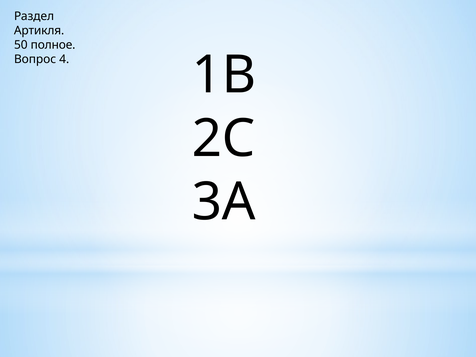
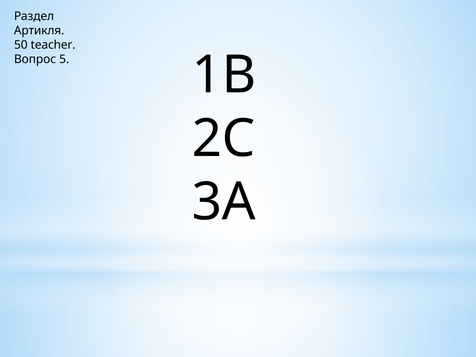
полное: полное -> teacher
4: 4 -> 5
